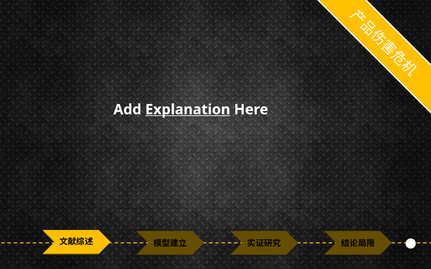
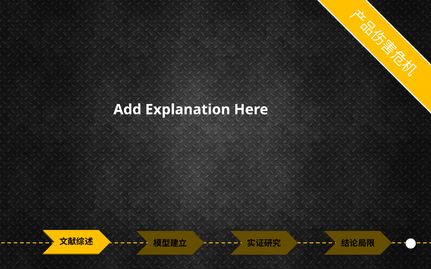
Explanation underline: present -> none
